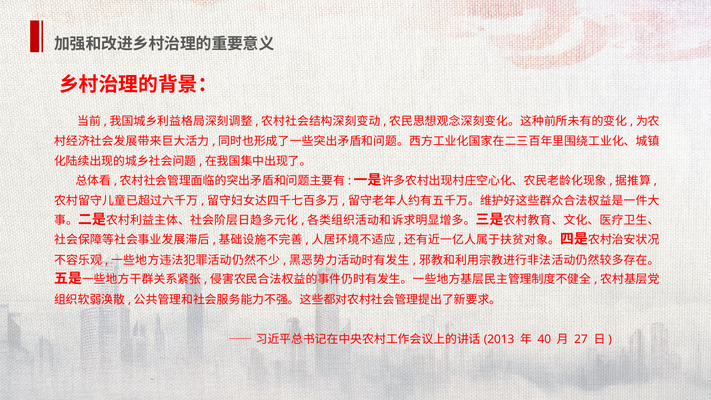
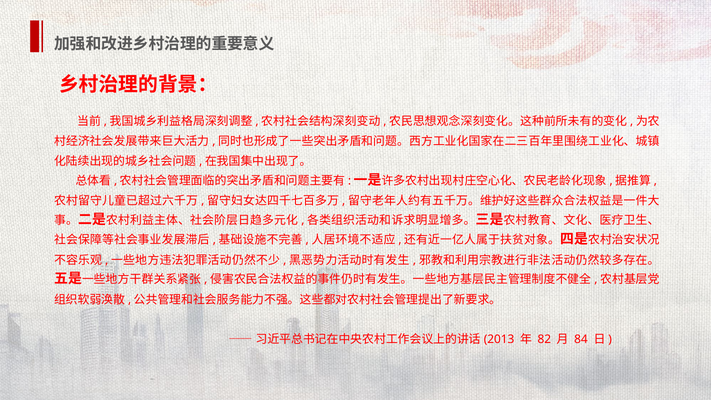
40: 40 -> 82
27: 27 -> 84
